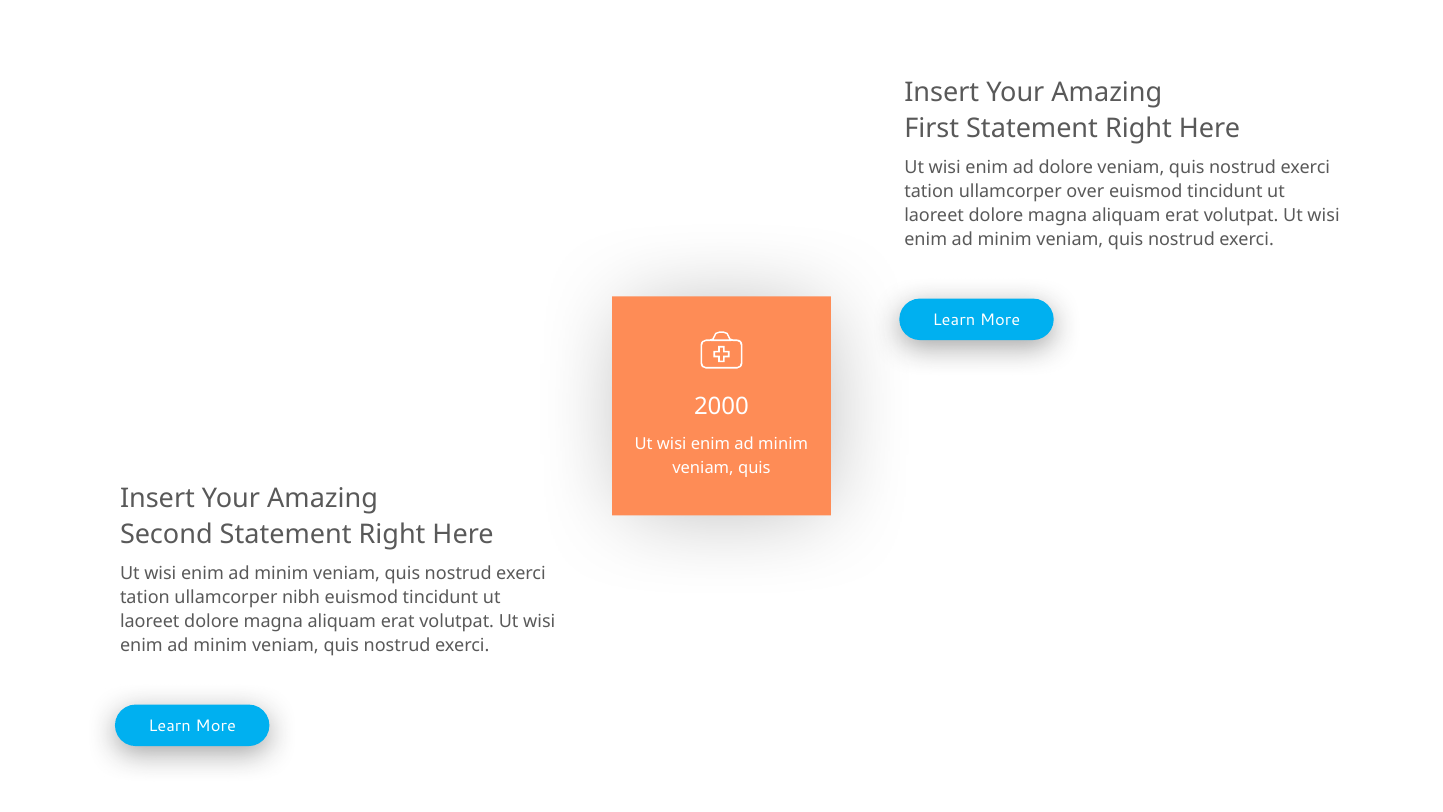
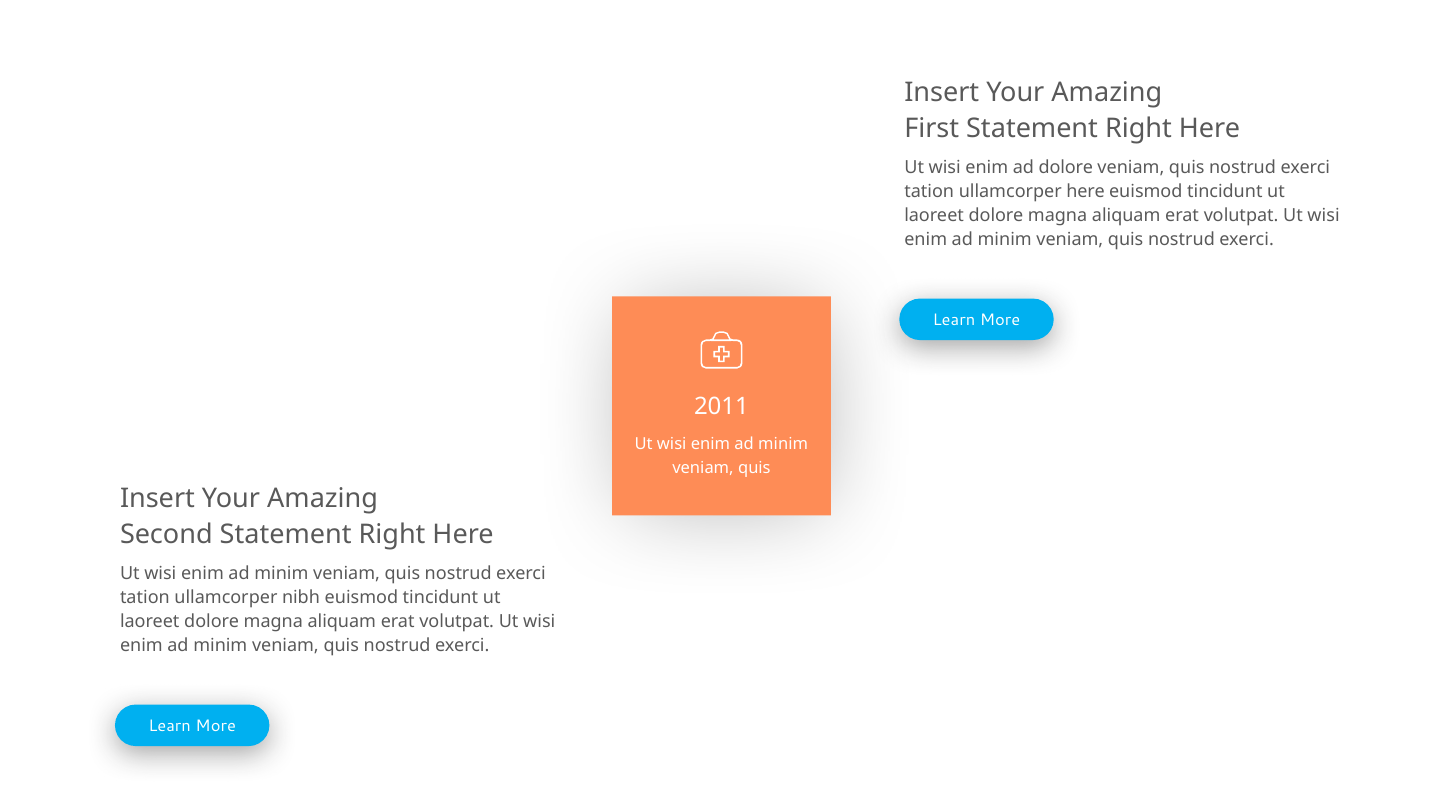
ullamcorper over: over -> here
2000: 2000 -> 2011
